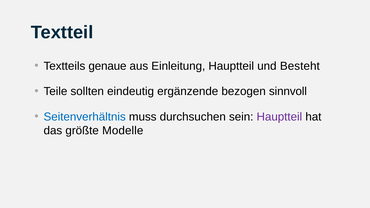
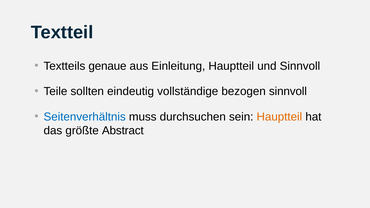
und Besteht: Besteht -> Sinnvoll
ergänzende: ergänzende -> vollständige
Hauptteil at (279, 117) colour: purple -> orange
Modelle: Modelle -> Abstract
